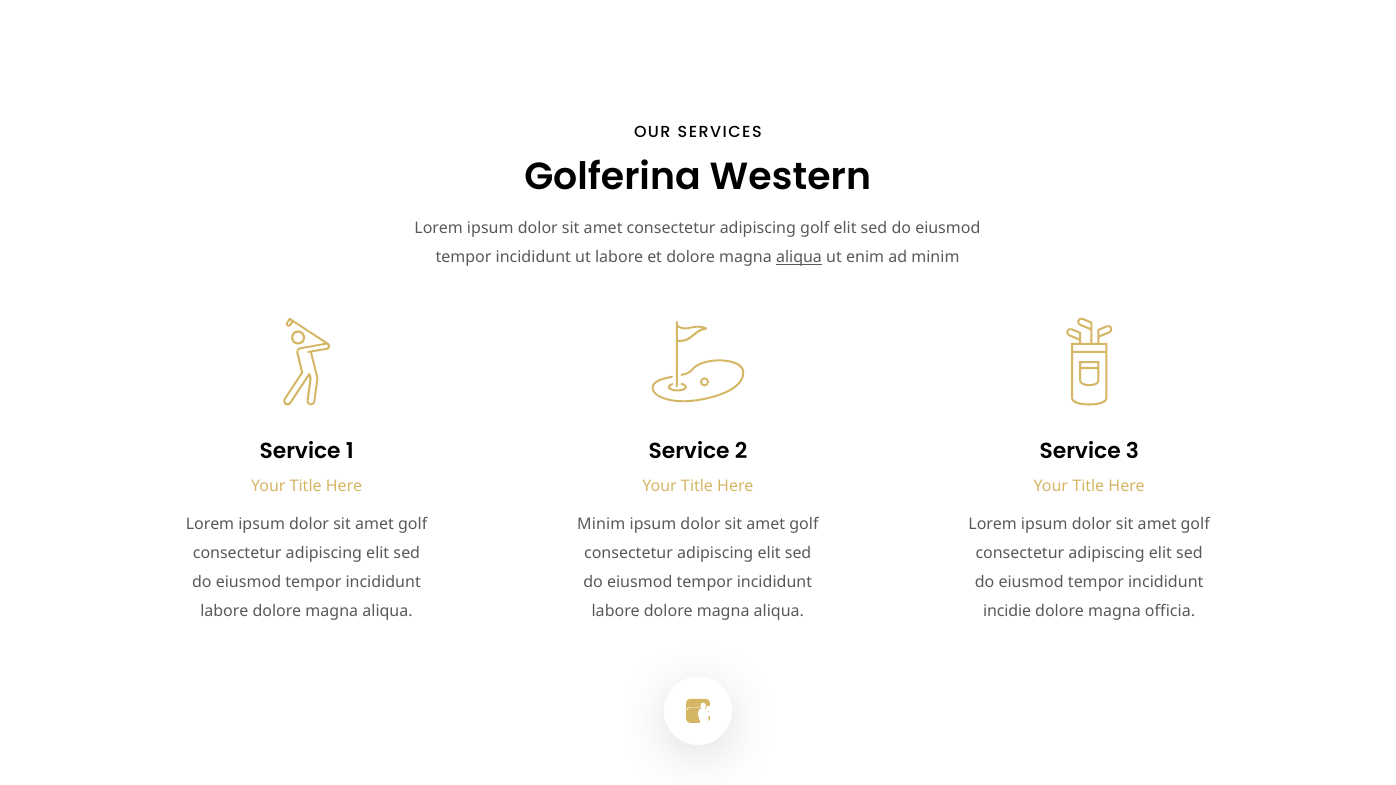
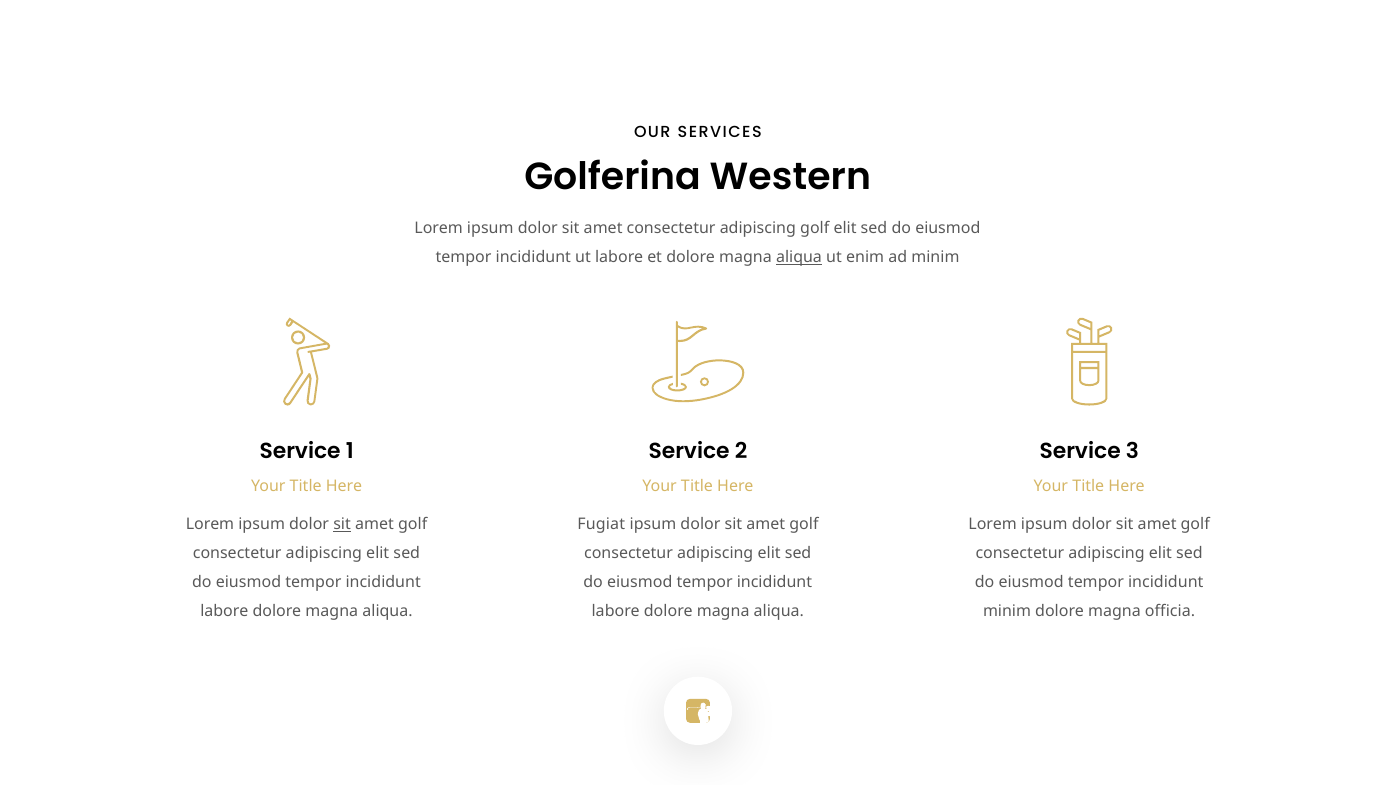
sit at (342, 525) underline: none -> present
Minim at (601, 525): Minim -> Fugiat
incidie at (1007, 611): incidie -> minim
